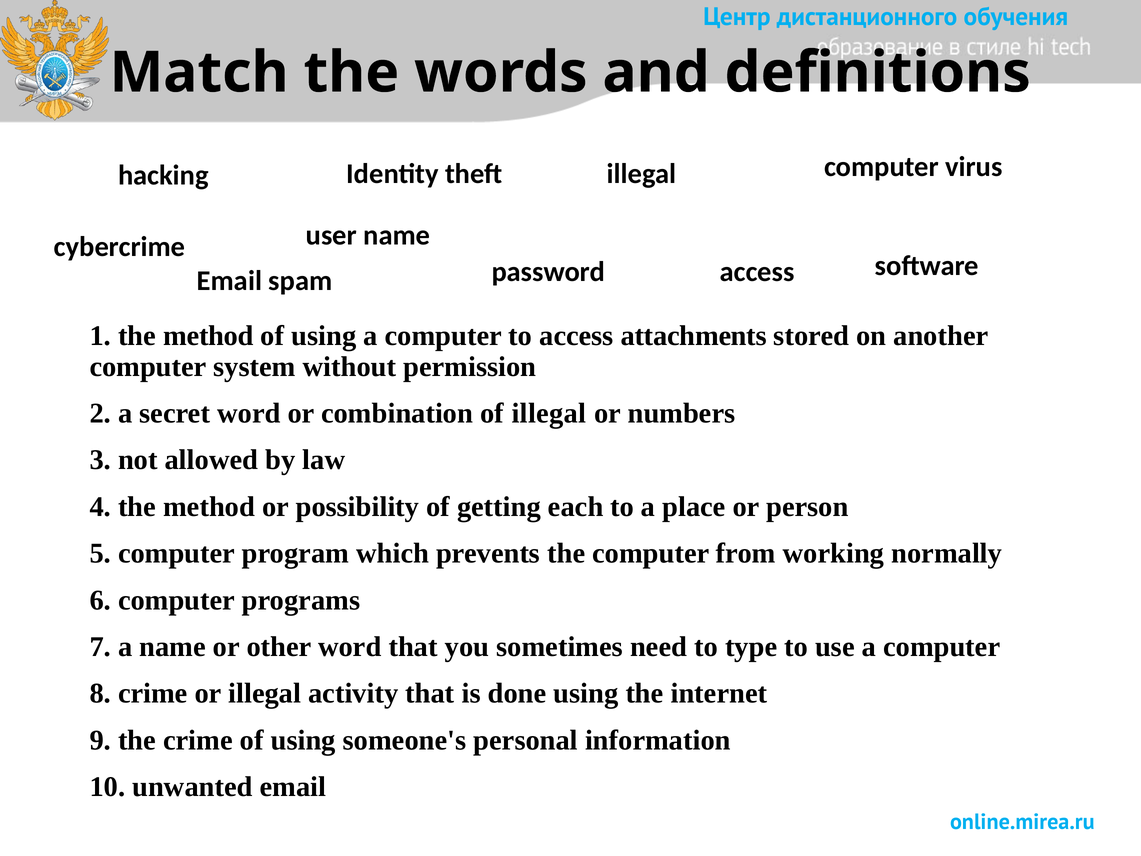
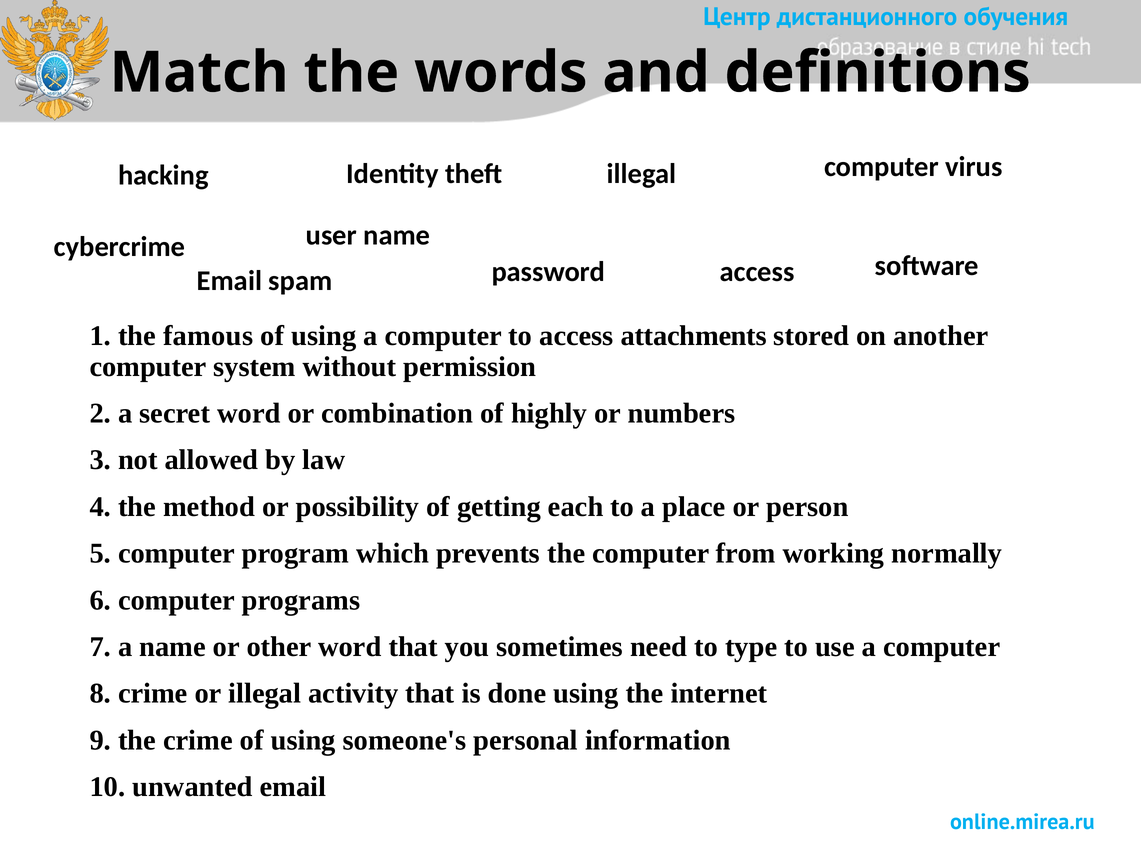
1 the method: method -> famous
of illegal: illegal -> highly
